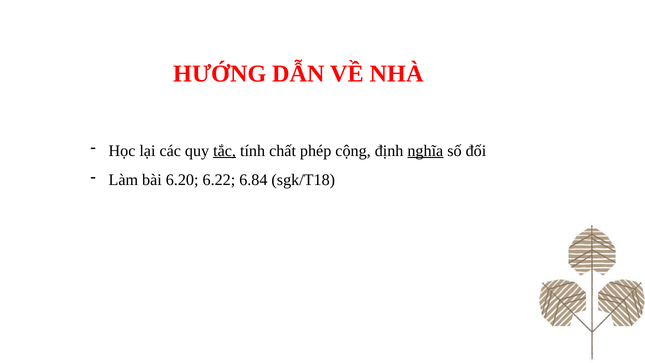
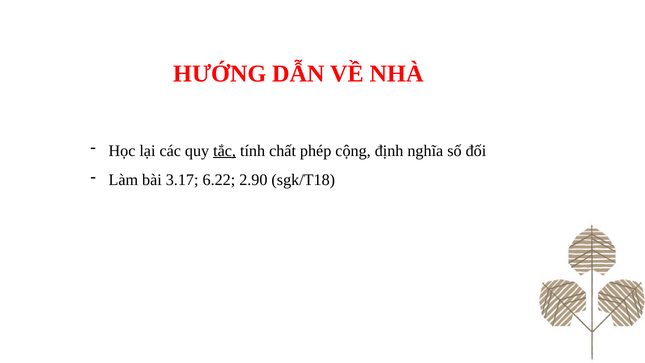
nghĩa underline: present -> none
6.20: 6.20 -> 3.17
6.84: 6.84 -> 2.90
